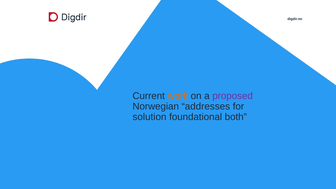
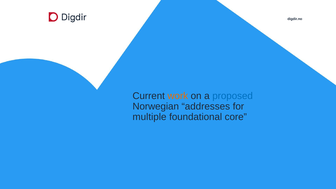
proposed colour: purple -> blue
solution: solution -> multiple
both: both -> core
